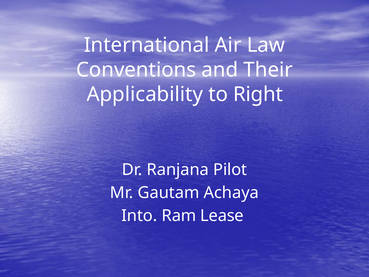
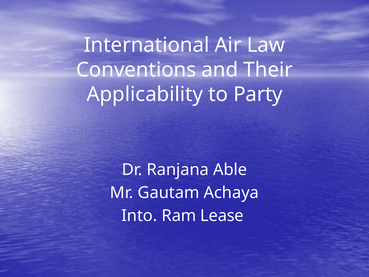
Right: Right -> Party
Pilot: Pilot -> Able
